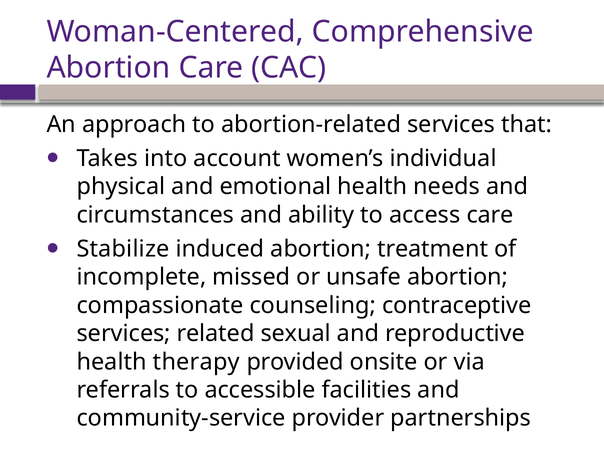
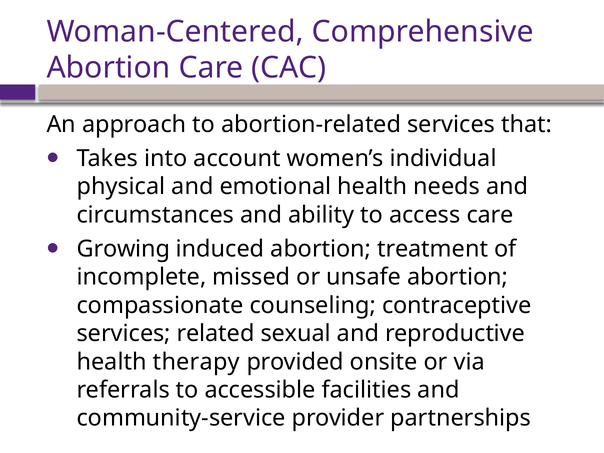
Stabilize: Stabilize -> Growing
